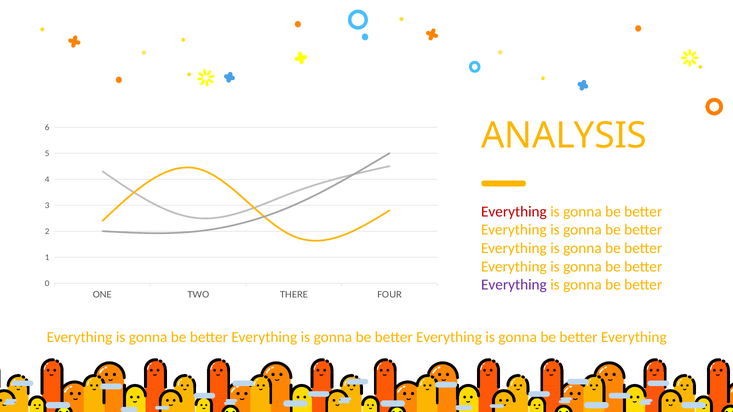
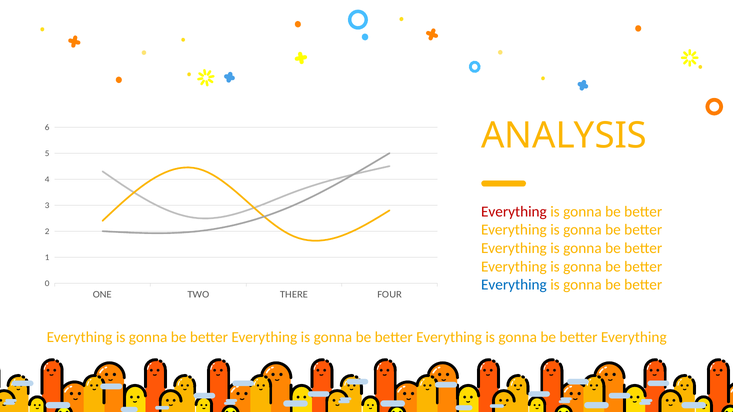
Everything at (514, 285) colour: purple -> blue
